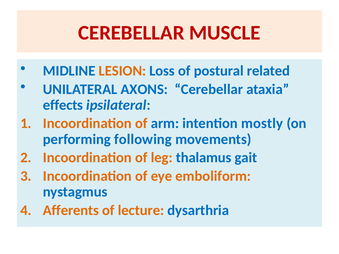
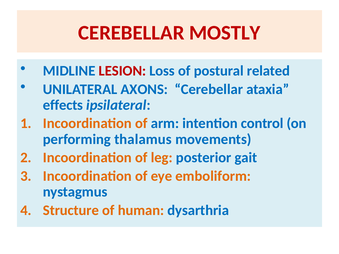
MUSCLE: MUSCLE -> MOSTLY
LESION colour: orange -> red
mostly: mostly -> control
following: following -> thalamus
thalamus: thalamus -> posterior
Afferents: Afferents -> Structure
lecture: lecture -> human
